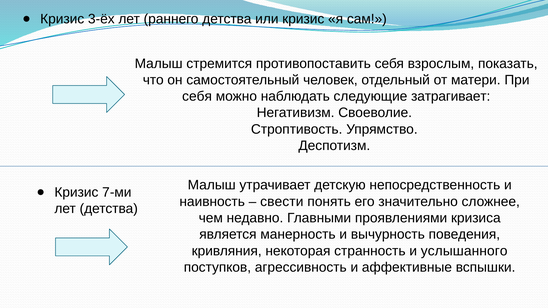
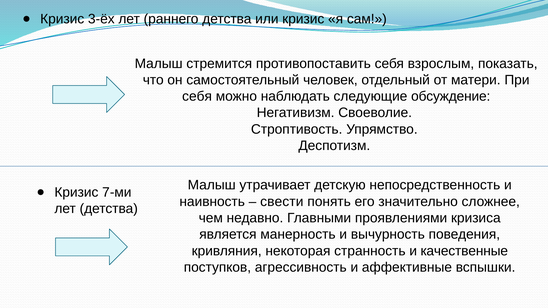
затрагивает: затрагивает -> обсуждение
услышанного: услышанного -> качественные
